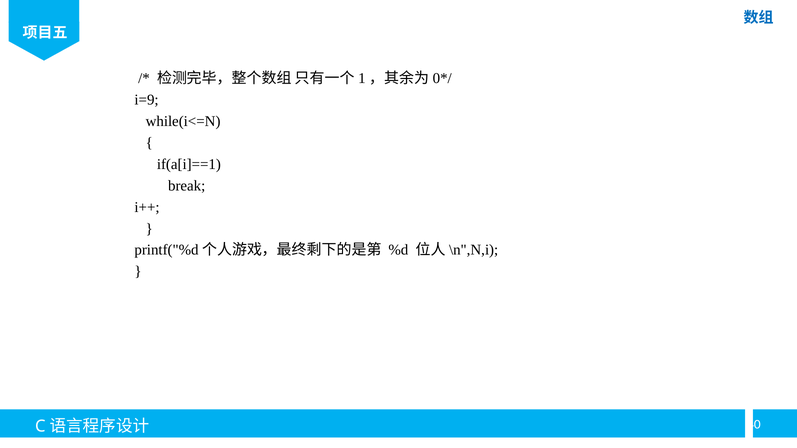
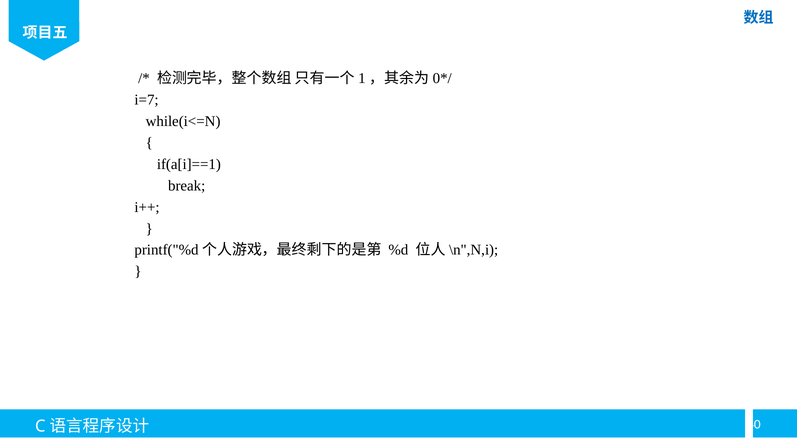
i=9: i=9 -> i=7
